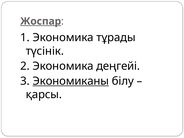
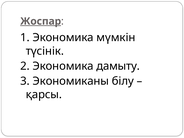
тұрады: тұрады -> мүмкін
деңгейі: деңгейі -> дамыту
Экономиканы underline: present -> none
